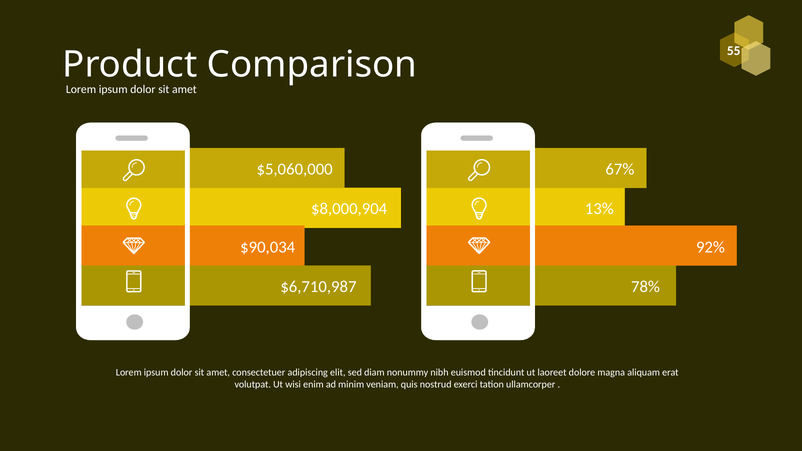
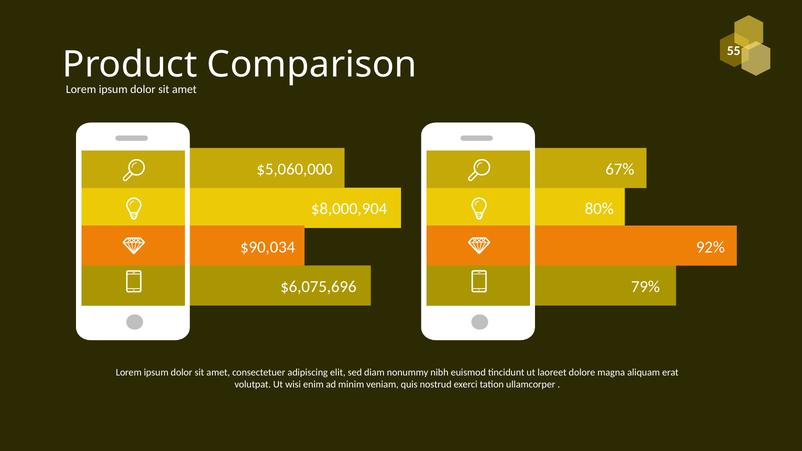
13%: 13% -> 80%
$6,710,987: $6,710,987 -> $6,075,696
78%: 78% -> 79%
